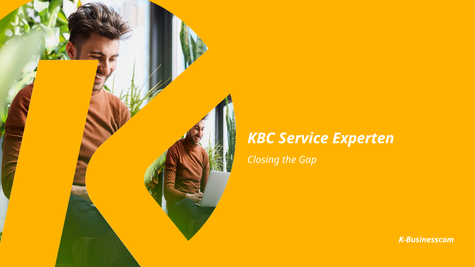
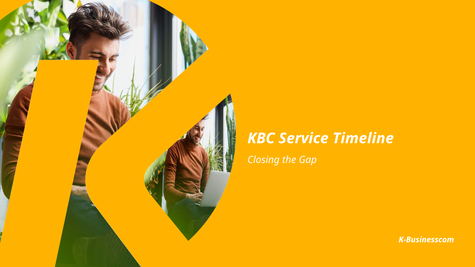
Experten: Experten -> Timeline
